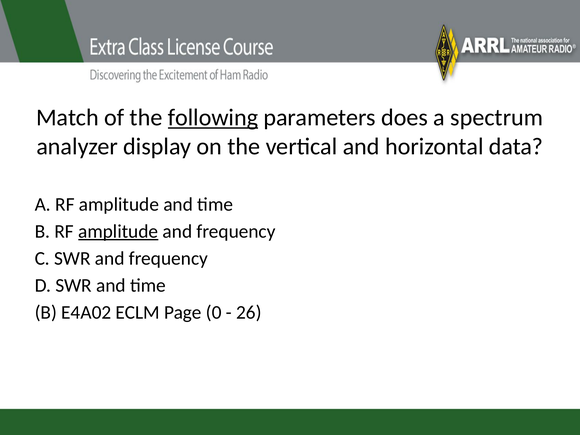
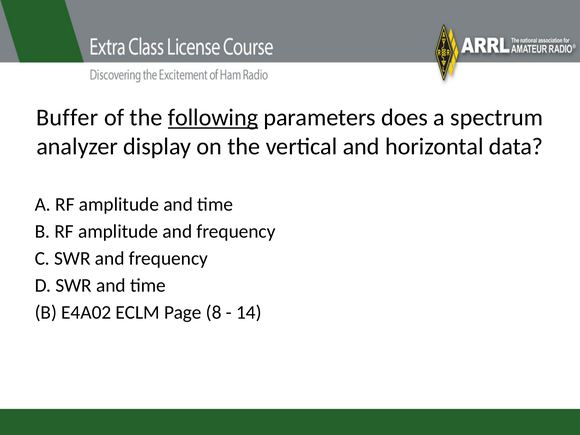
Match: Match -> Buffer
amplitude at (118, 231) underline: present -> none
0: 0 -> 8
26: 26 -> 14
